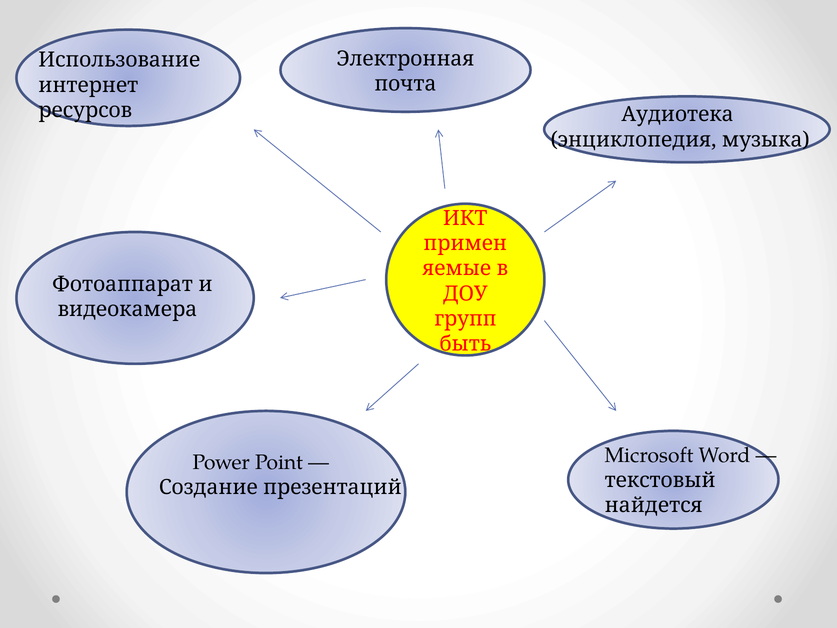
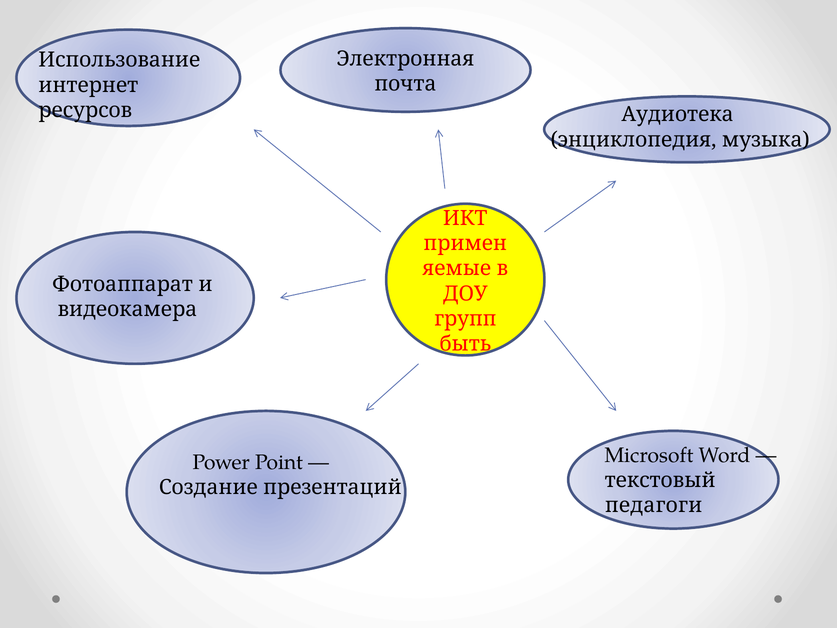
найдется: найдется -> педагоги
